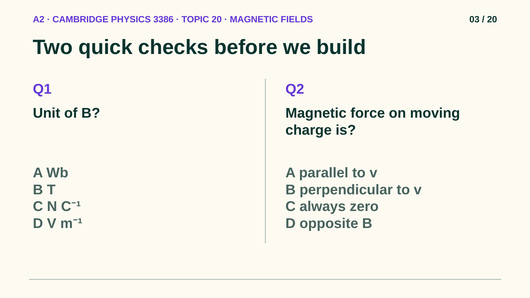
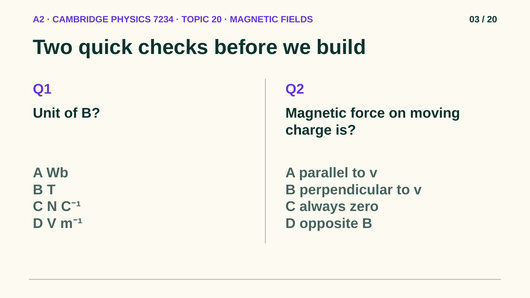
3386: 3386 -> 7234
